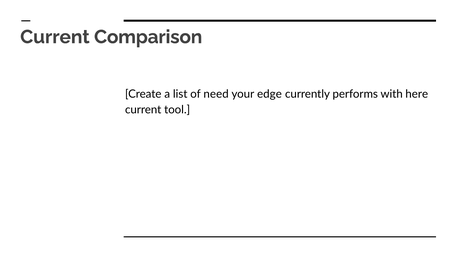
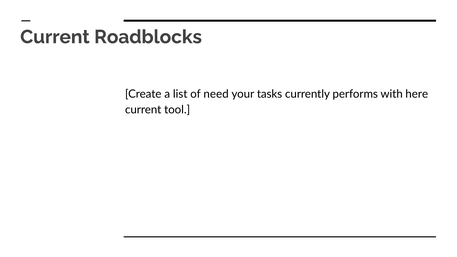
Comparison: Comparison -> Roadblocks
edge: edge -> tasks
